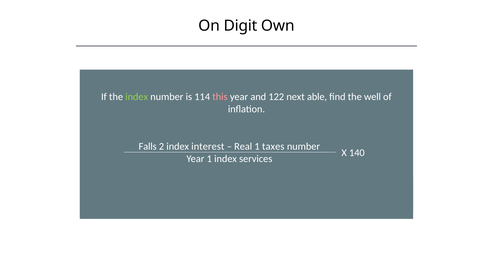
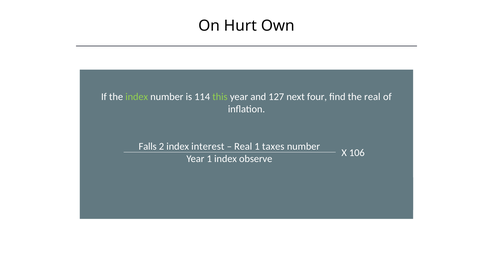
Digit: Digit -> Hurt
this colour: pink -> light green
122: 122 -> 127
able: able -> four
the well: well -> real
140: 140 -> 106
services: services -> observe
